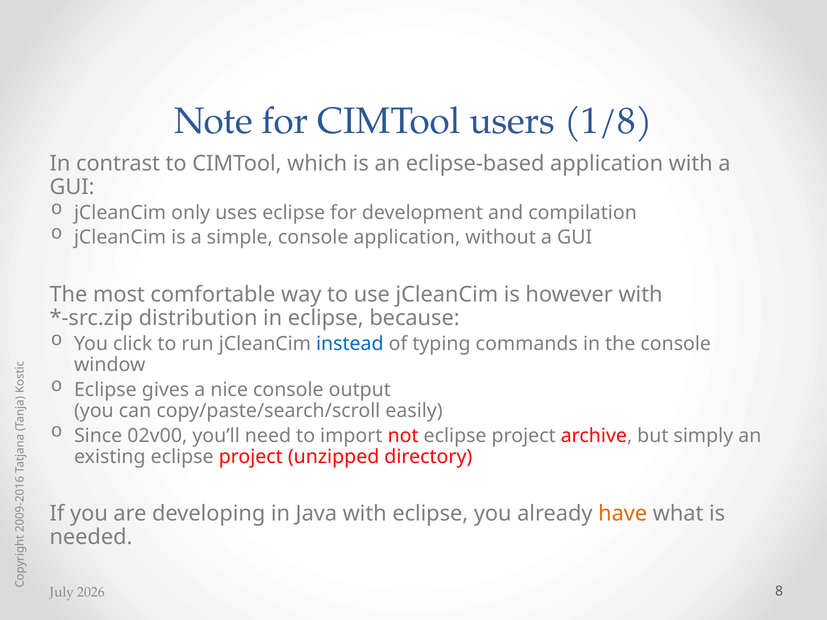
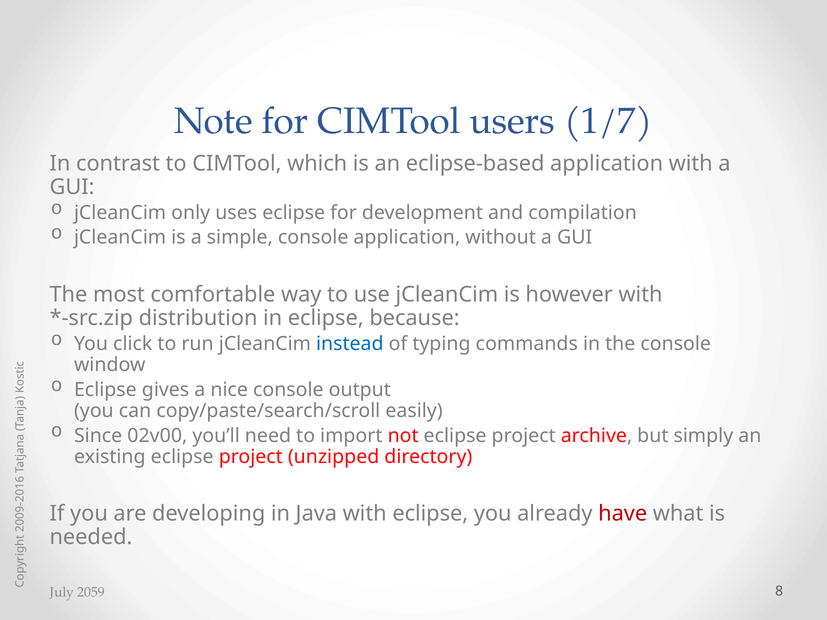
1/8: 1/8 -> 1/7
have colour: orange -> red
2026: 2026 -> 2059
